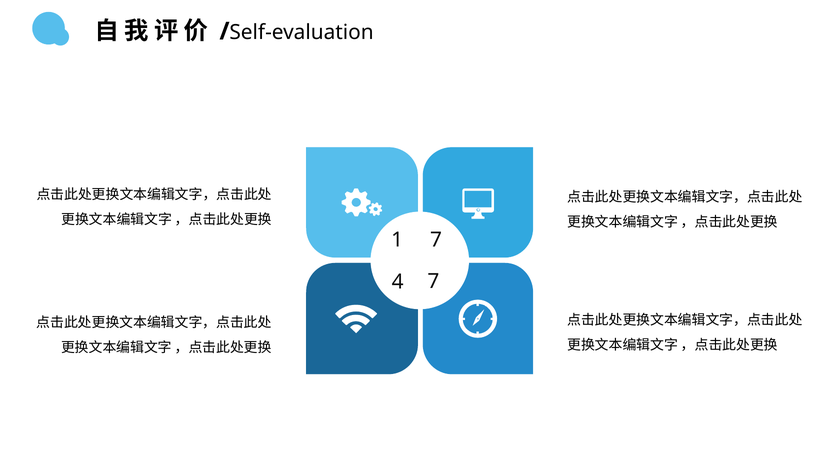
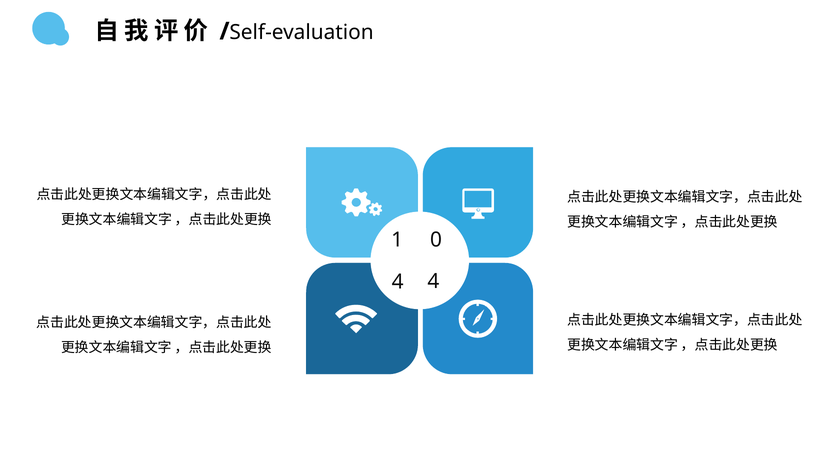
1 7: 7 -> 0
4 7: 7 -> 4
